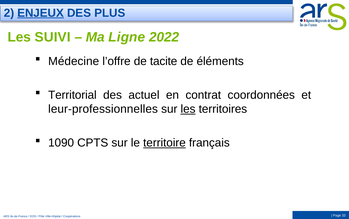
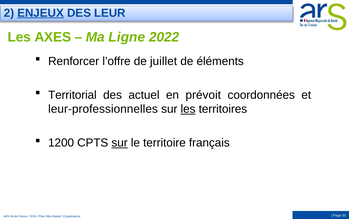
PLUS: PLUS -> LEUR
SUIVI: SUIVI -> AXES
Médecine: Médecine -> Renforcer
tacite: tacite -> juillet
contrat: contrat -> prévoit
1090: 1090 -> 1200
sur at (120, 142) underline: none -> present
territoire underline: present -> none
